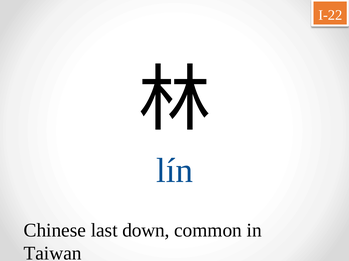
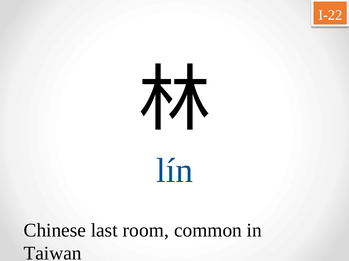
down: down -> room
